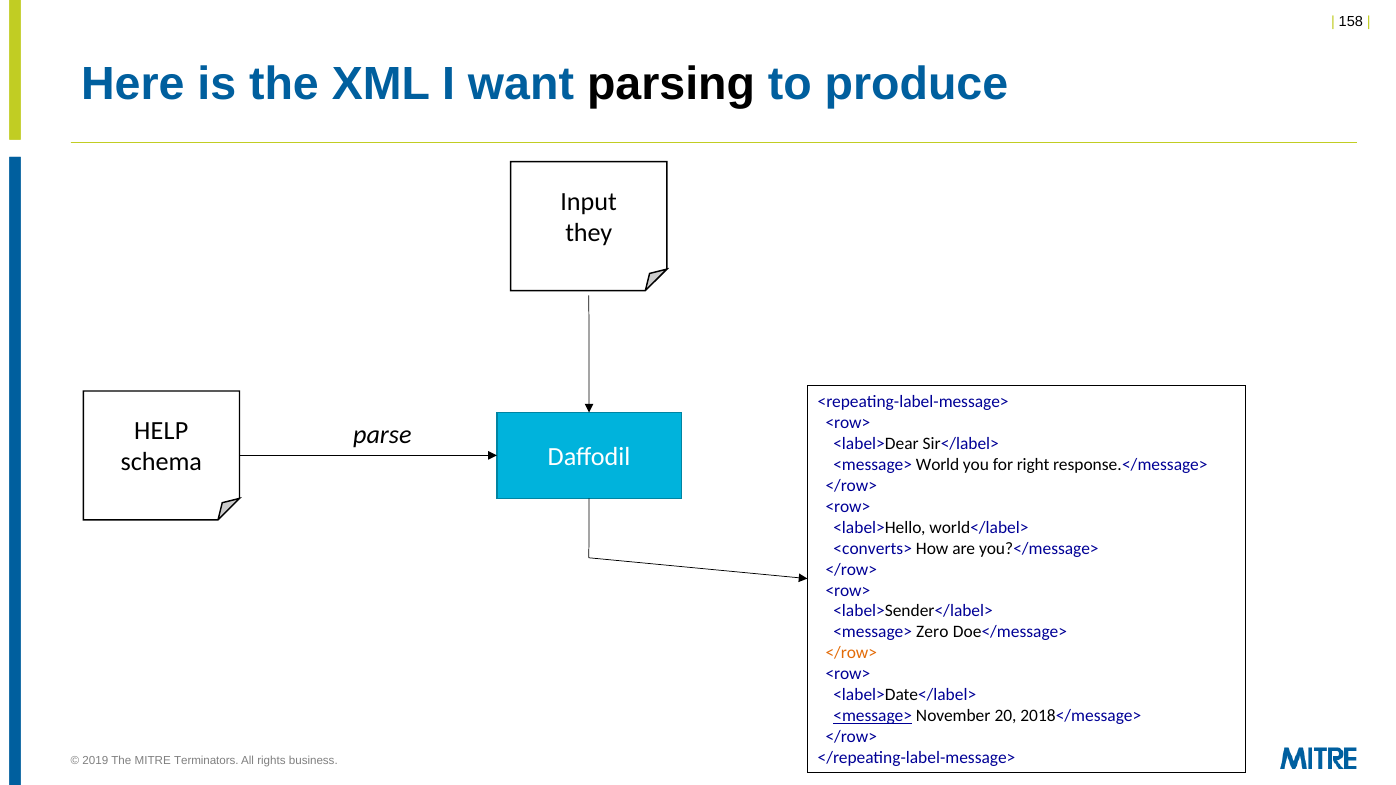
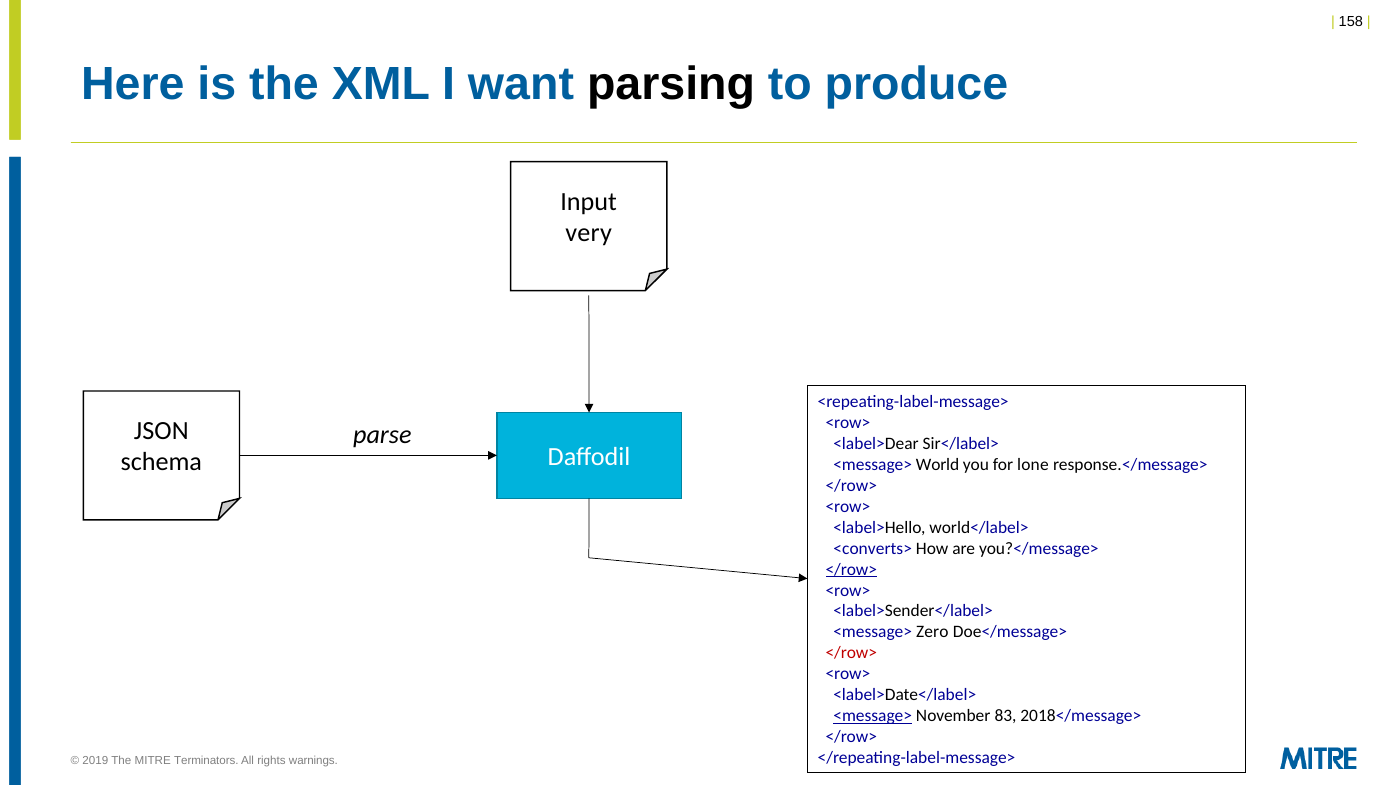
they: they -> very
HELP: HELP -> JSON
right: right -> lone
</row> at (851, 570) underline: none -> present
</row> at (851, 653) colour: orange -> red
20: 20 -> 83
business: business -> warnings
